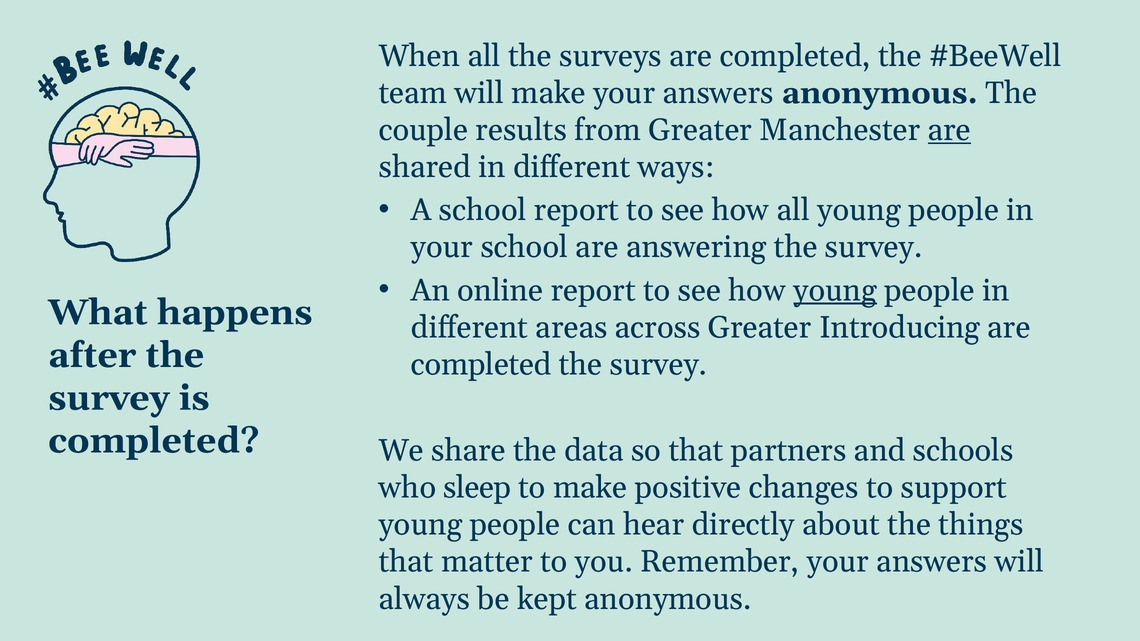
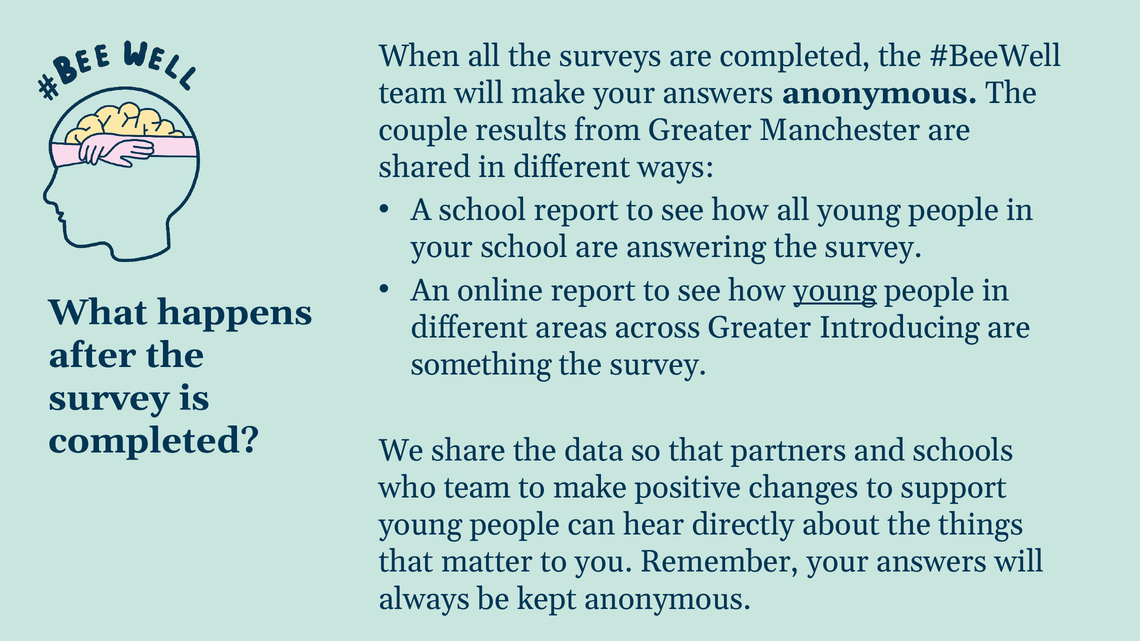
are at (949, 130) underline: present -> none
completed at (481, 365): completed -> something
who sleep: sleep -> team
